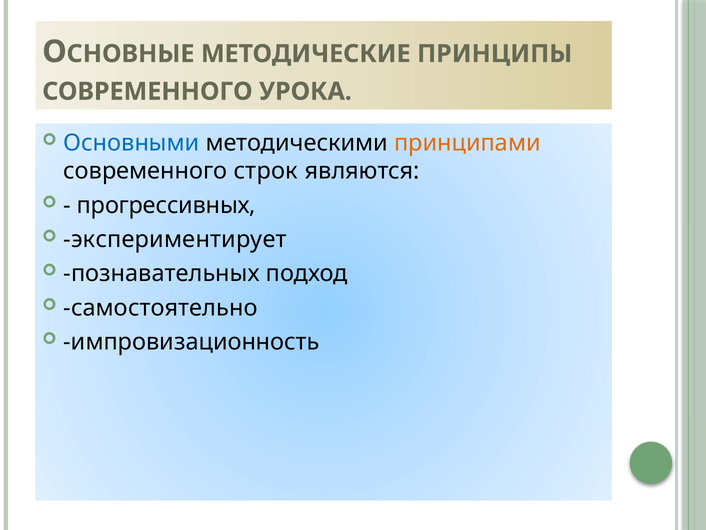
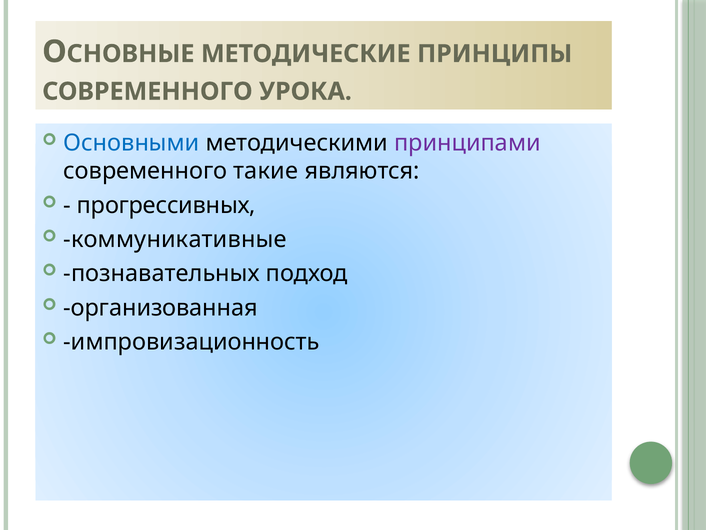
принципами colour: orange -> purple
строк: строк -> такие
экспериментирует: экспериментирует -> коммуникативные
самостоятельно: самостоятельно -> организованная
